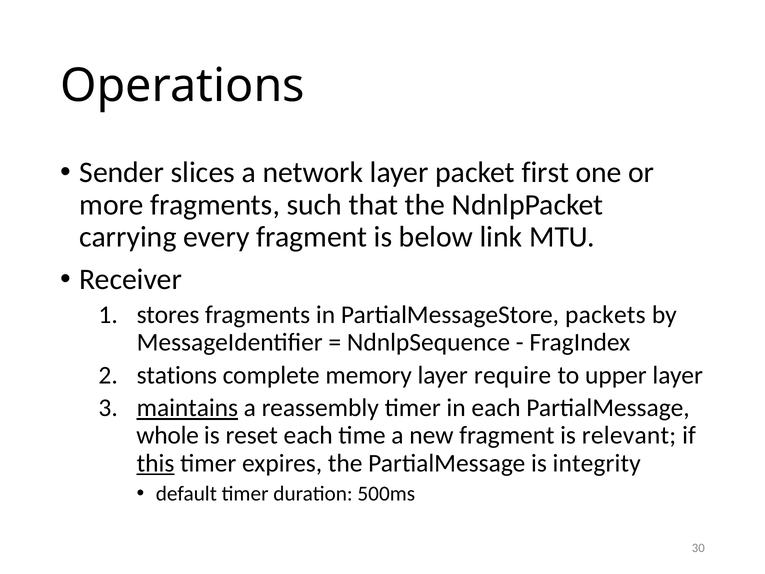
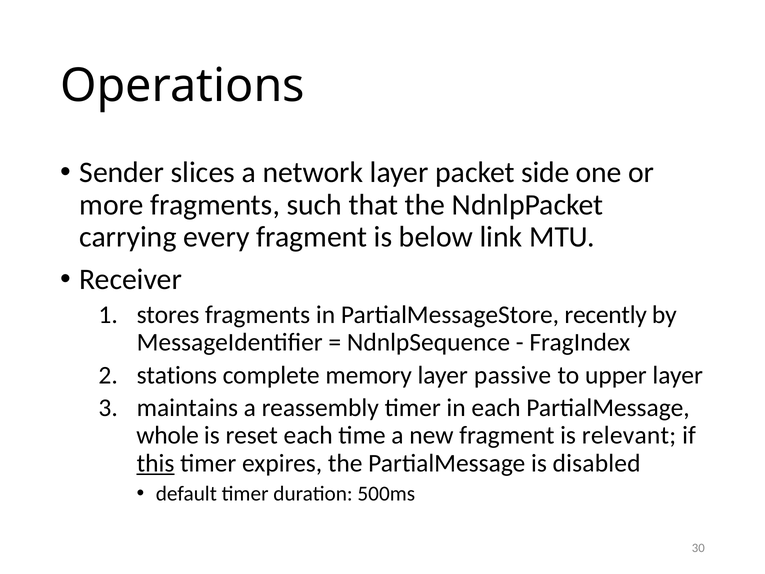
first: first -> side
packets: packets -> recently
require: require -> passive
maintains underline: present -> none
integrity: integrity -> disabled
